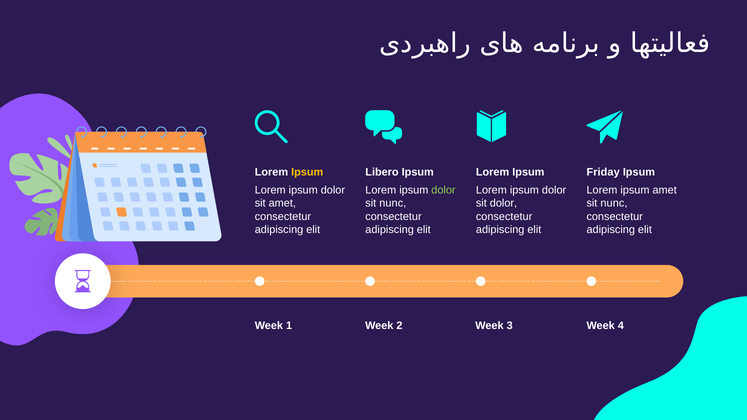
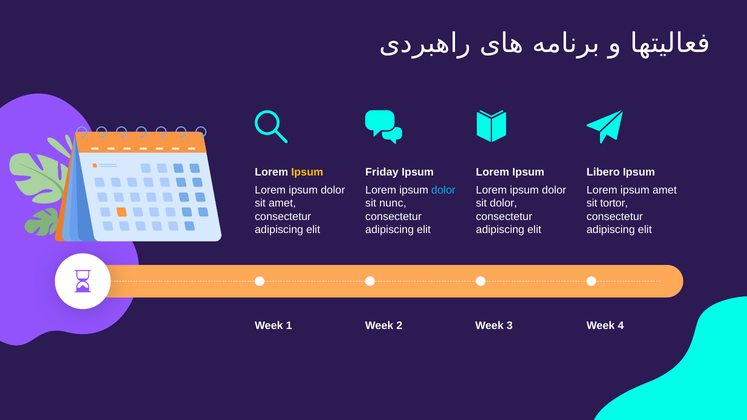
Libero: Libero -> Friday
Friday: Friday -> Libero
dolor at (443, 190) colour: light green -> light blue
nunc at (614, 203): nunc -> tortor
